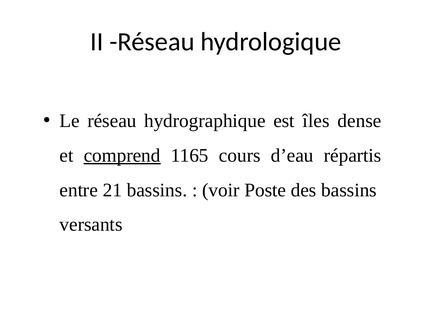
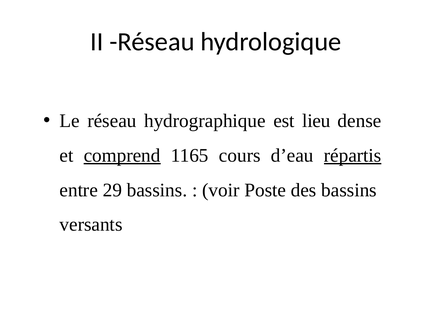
îles: îles -> lieu
répartis underline: none -> present
21: 21 -> 29
